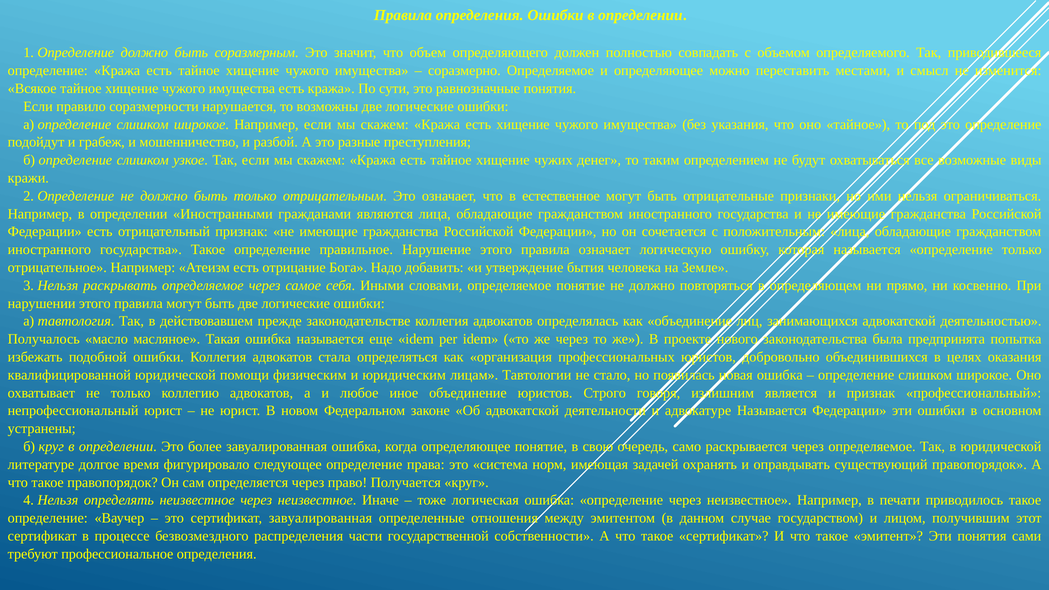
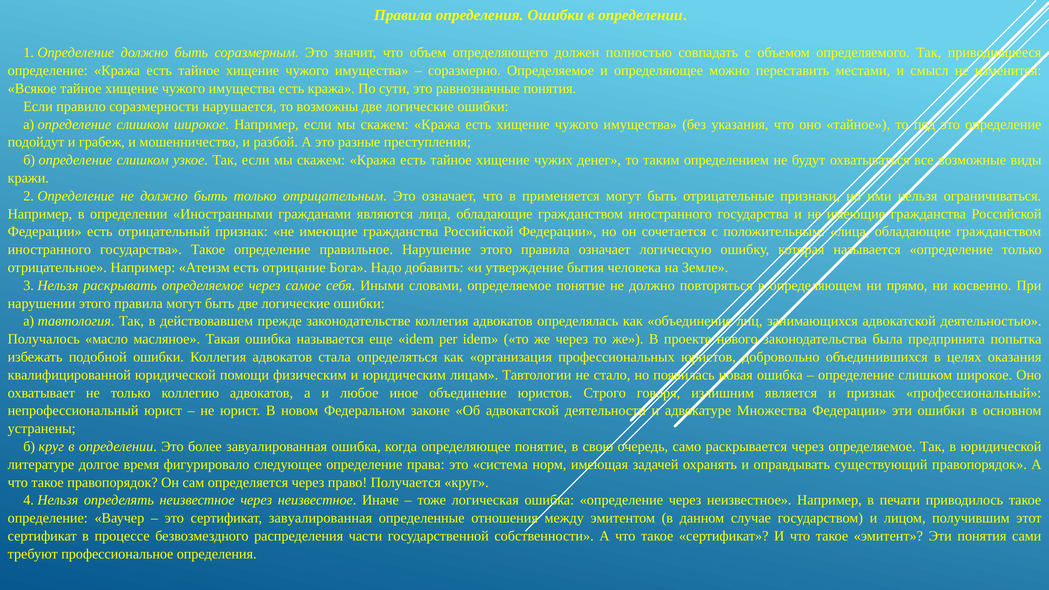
естественное: естественное -> применяется
адвокатуре Называется: Называется -> Множества
